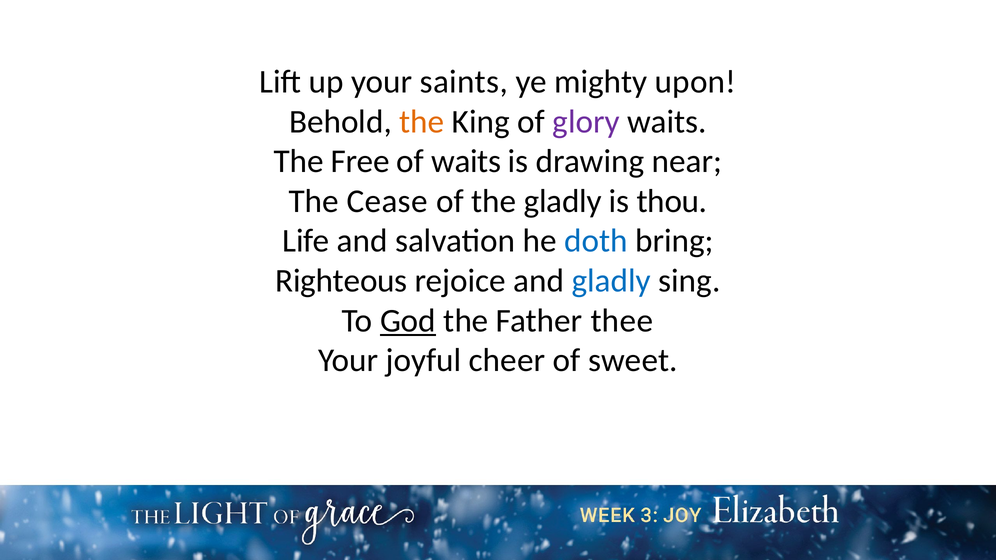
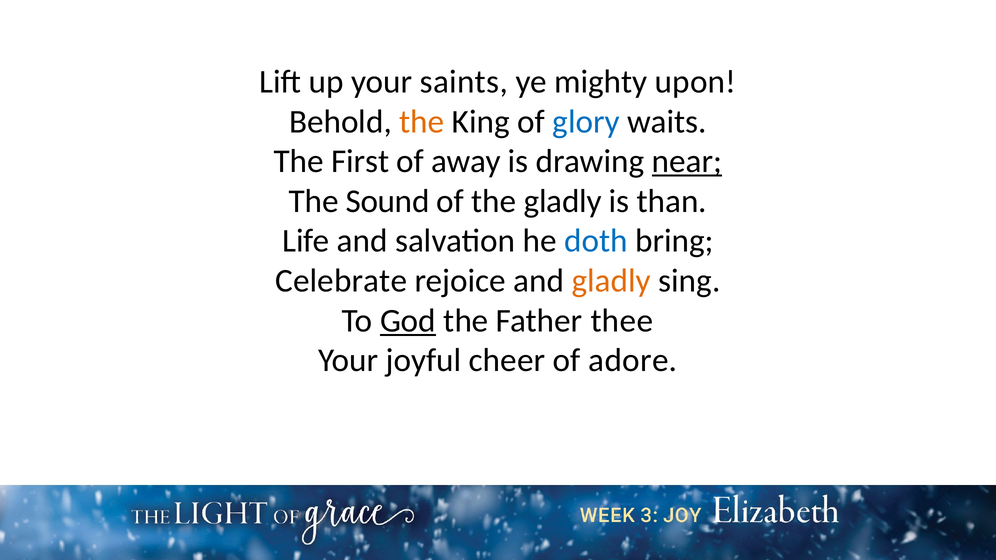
glory colour: purple -> blue
Free: Free -> First
of waits: waits -> away
near underline: none -> present
Cease: Cease -> Sound
thou: thou -> than
Righteous: Righteous -> Celebrate
gladly at (611, 281) colour: blue -> orange
sweet: sweet -> adore
